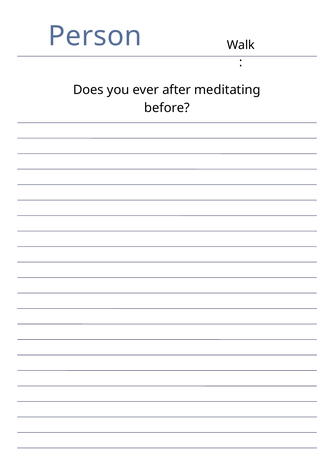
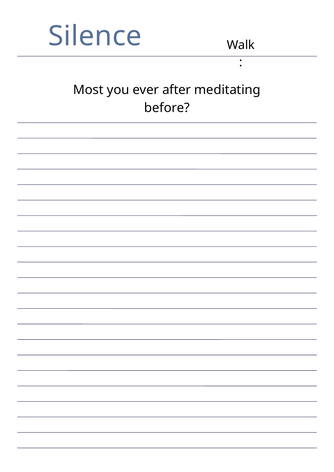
Person: Person -> Silence
Does: Does -> Most
